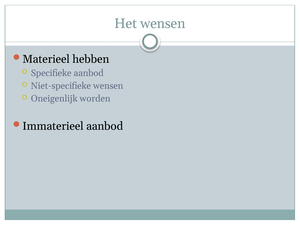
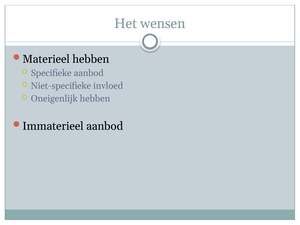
Niet-specifieke wensen: wensen -> invloed
Oneigenlijk worden: worden -> hebben
